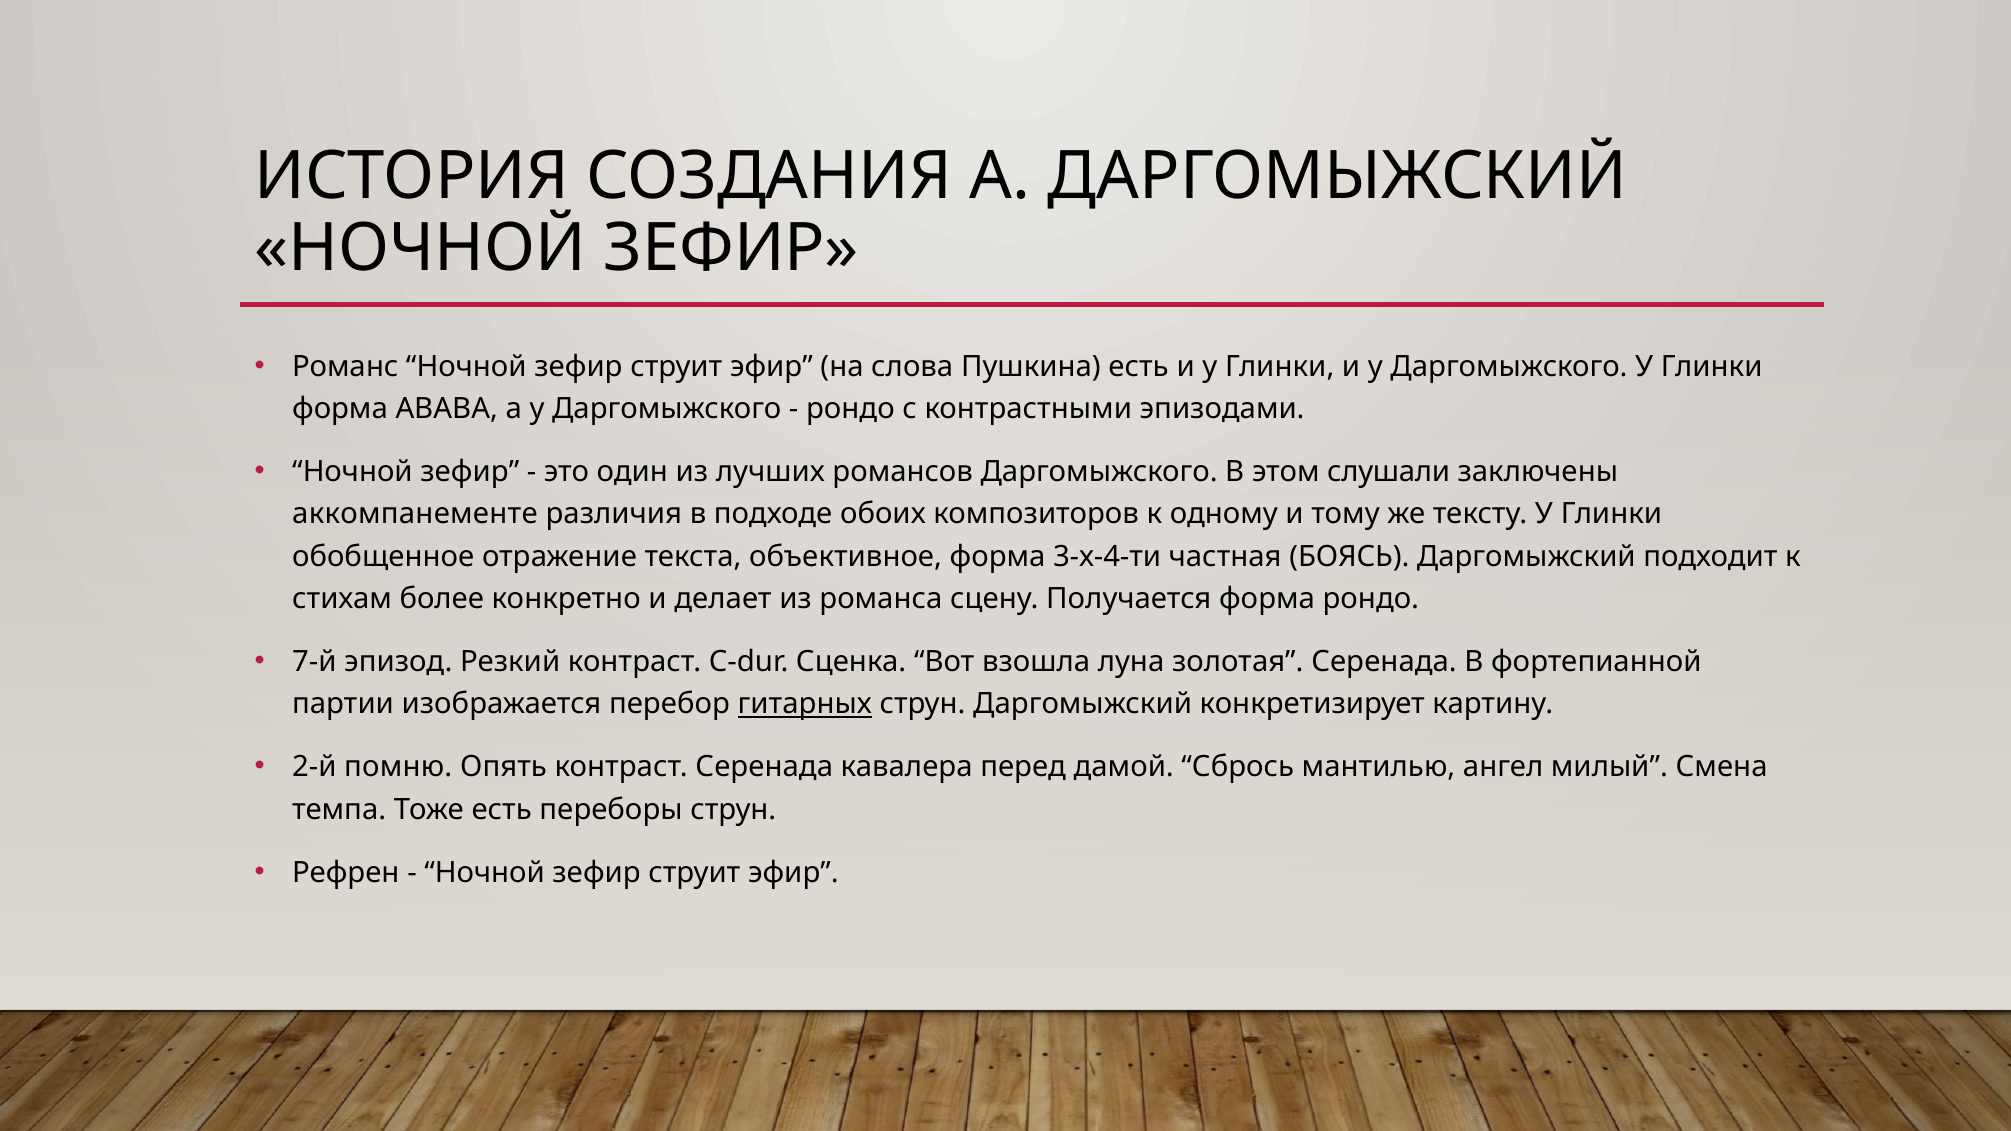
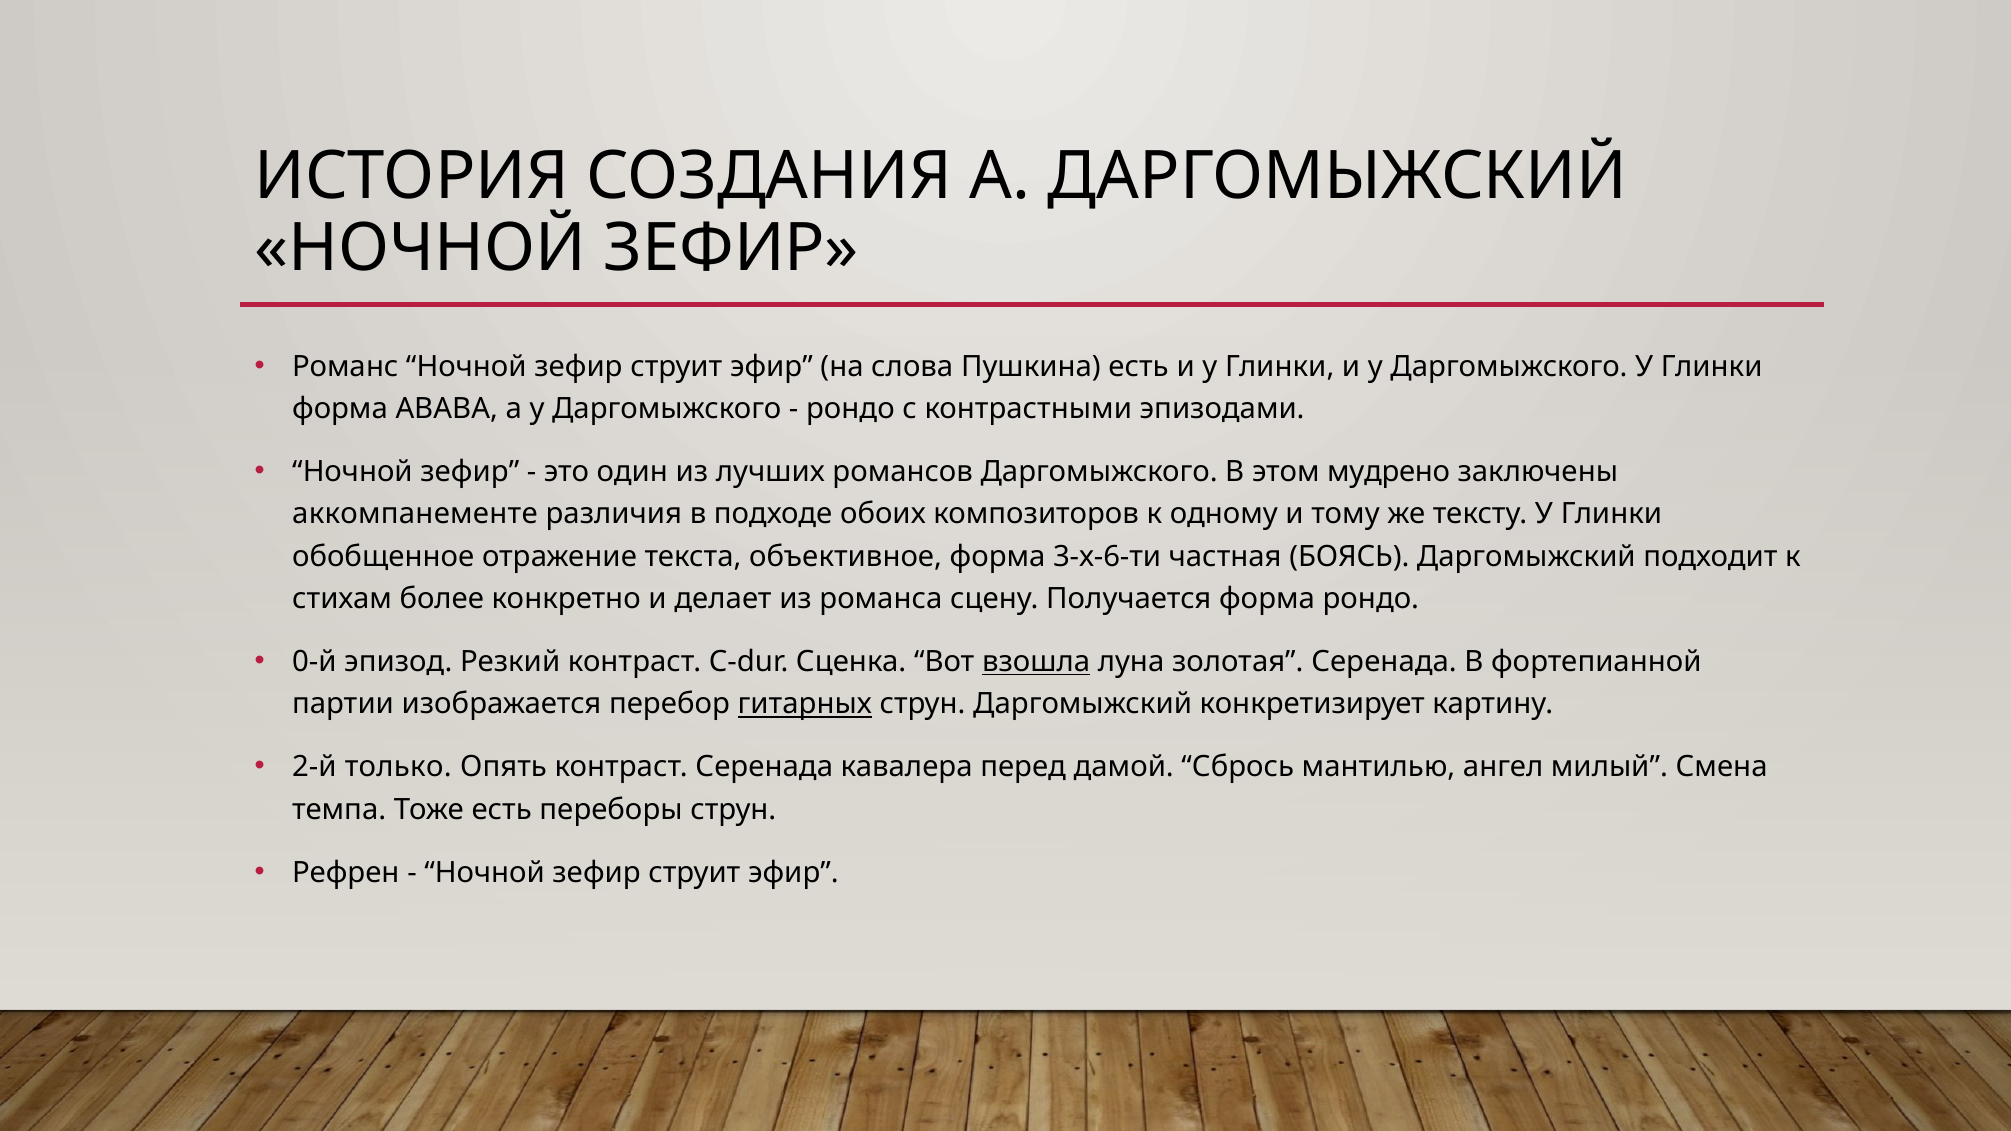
слушали: слушали -> мудрено
3-х-4-ти: 3-х-4-ти -> 3-х-6-ти
7-й: 7-й -> 0-й
взошла underline: none -> present
помню: помню -> только
